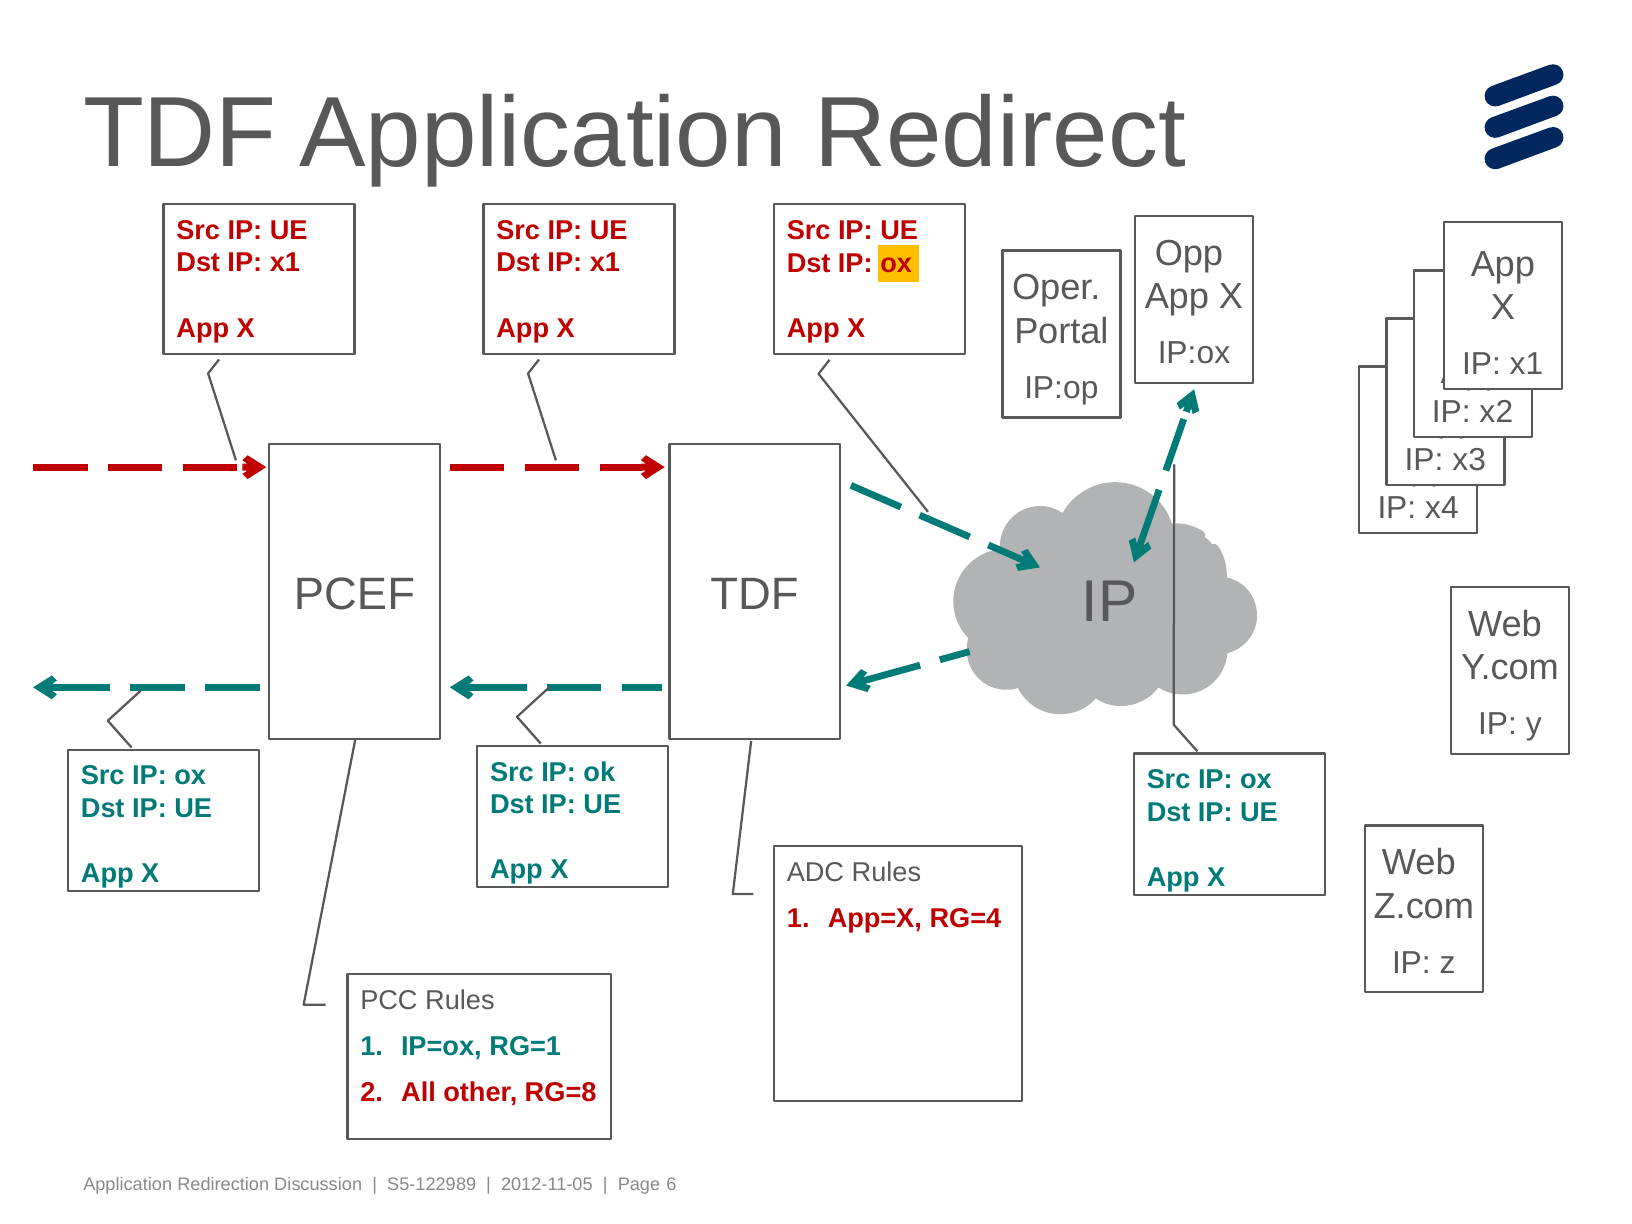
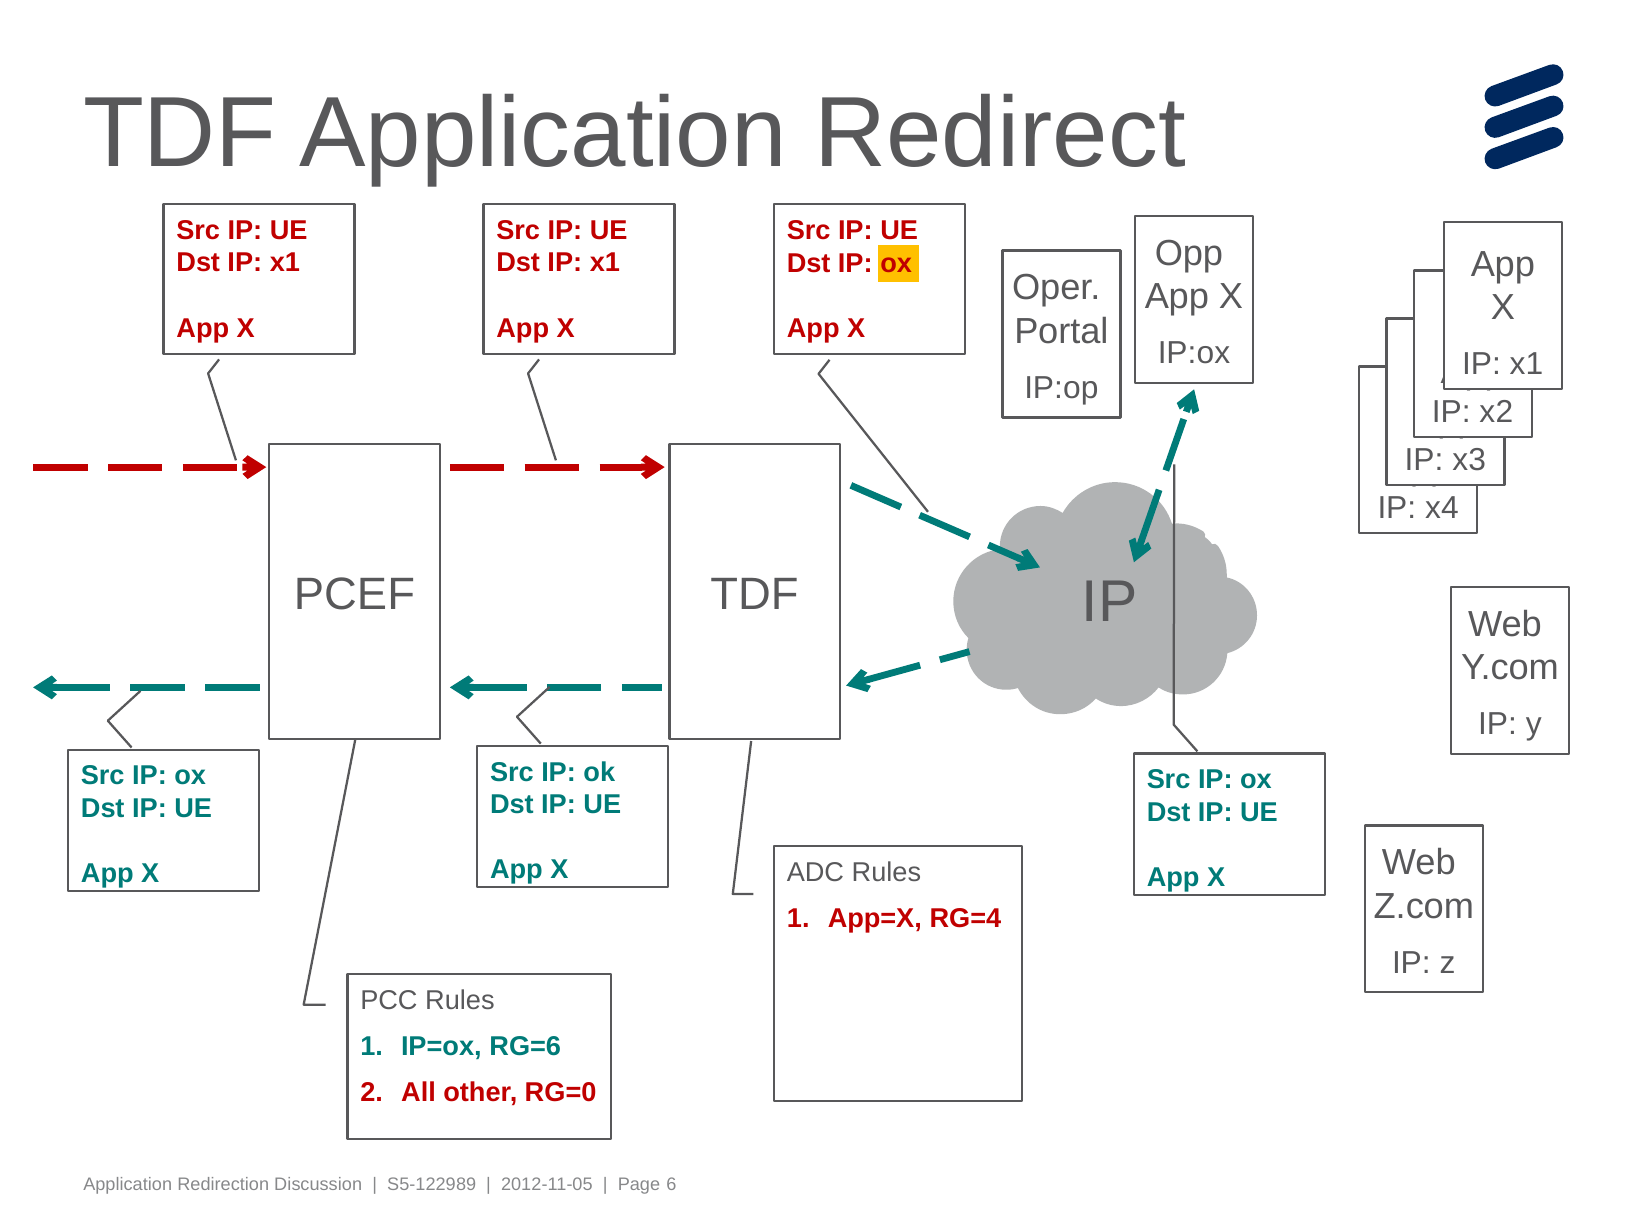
RG=1: RG=1 -> RG=6
RG=8: RG=8 -> RG=0
